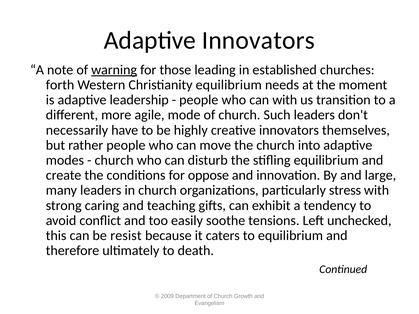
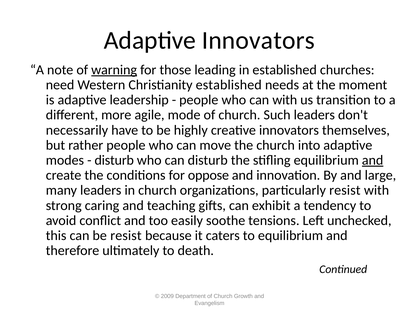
forth: forth -> need
Christianity equilibrium: equilibrium -> established
church at (114, 160): church -> disturb
and at (373, 160) underline: none -> present
particularly stress: stress -> resist
